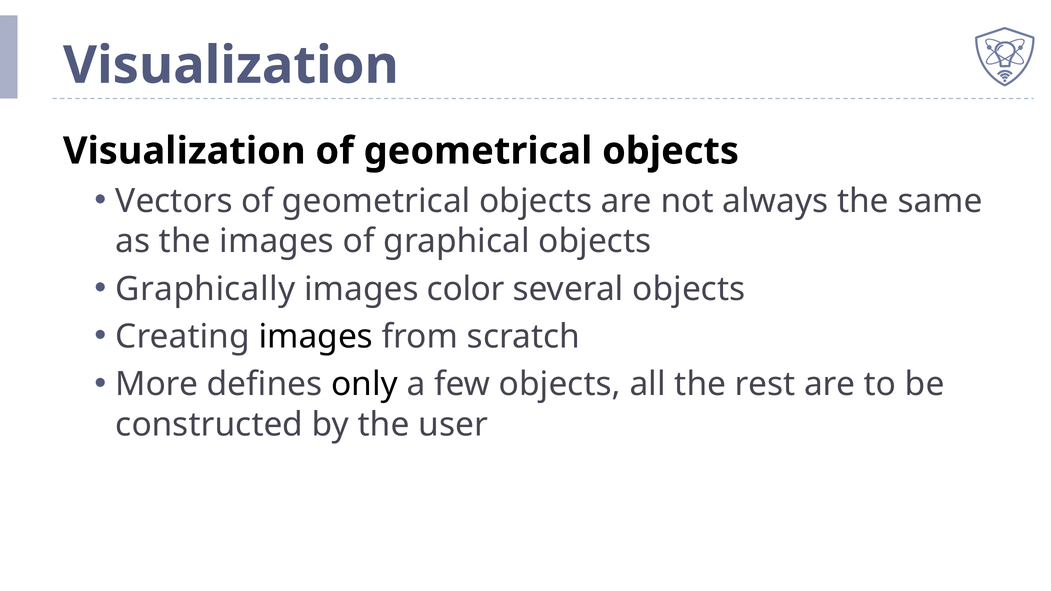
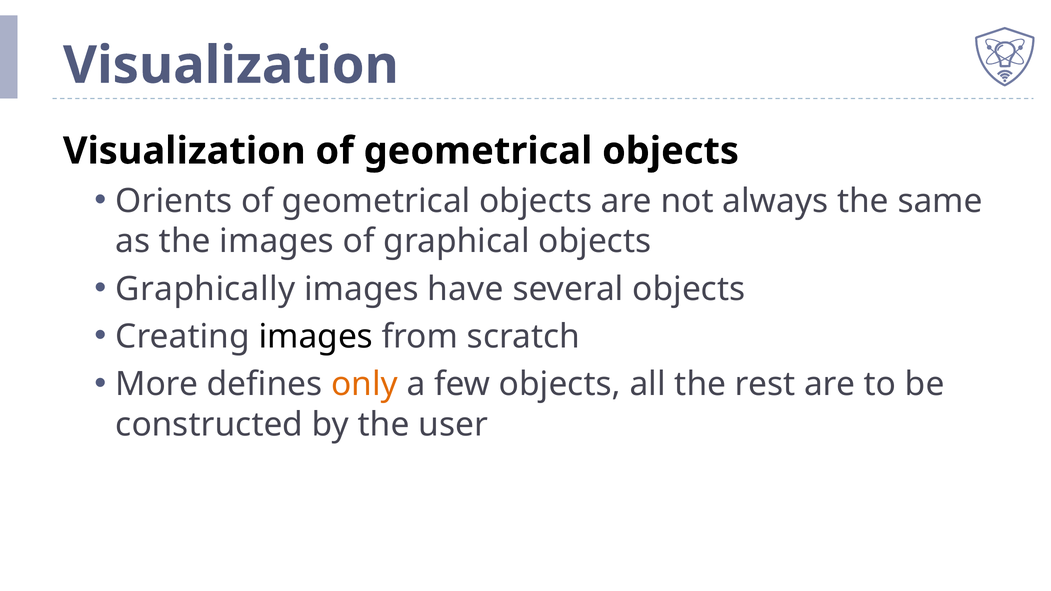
Vectors: Vectors -> Orients
color: color -> have
only colour: black -> orange
